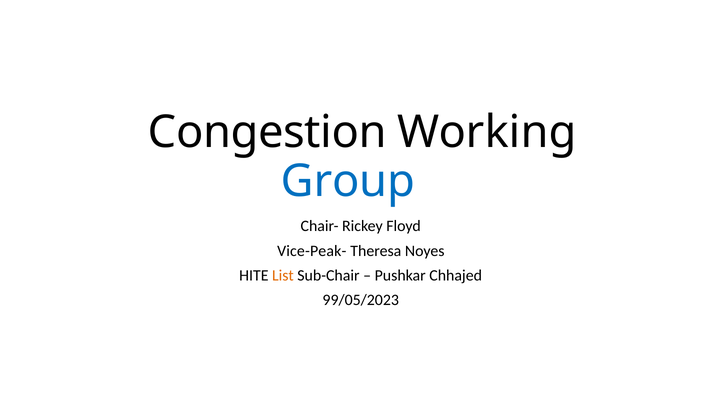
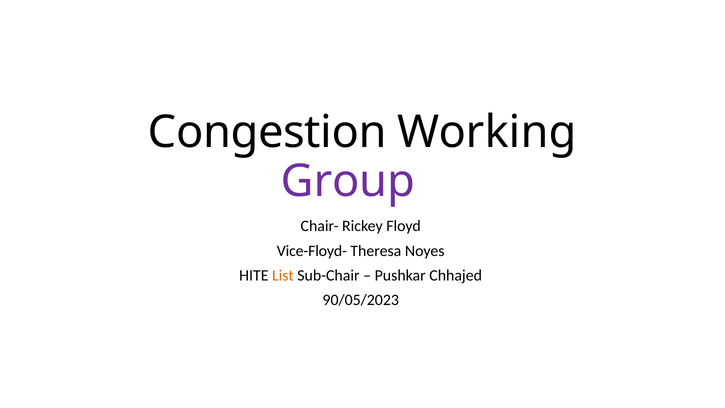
Group colour: blue -> purple
Vice-Peak-: Vice-Peak- -> Vice-Floyd-
99/05/2023: 99/05/2023 -> 90/05/2023
